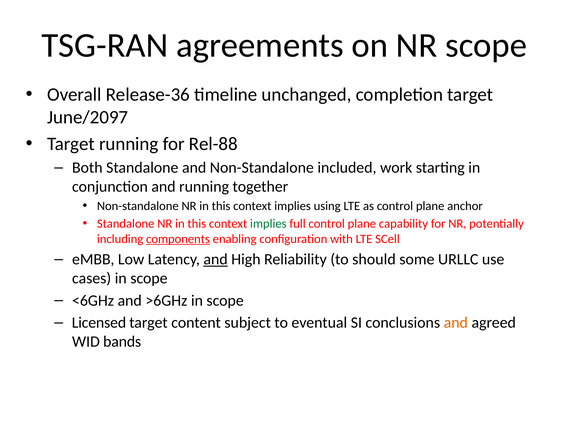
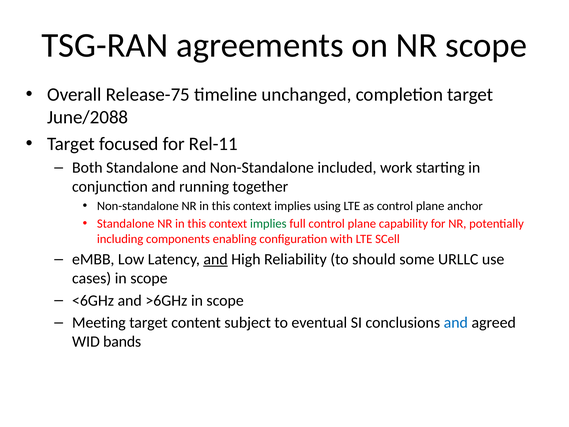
Release-36: Release-36 -> Release-75
June/2097: June/2097 -> June/2088
Target running: running -> focused
Rel-88: Rel-88 -> Rel-11
components underline: present -> none
Licensed: Licensed -> Meeting
and at (456, 323) colour: orange -> blue
